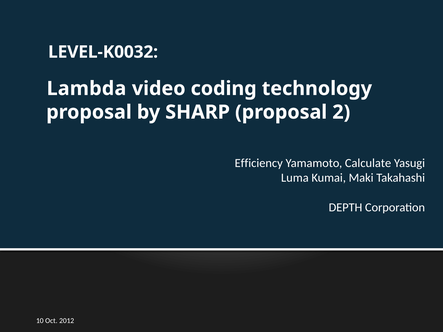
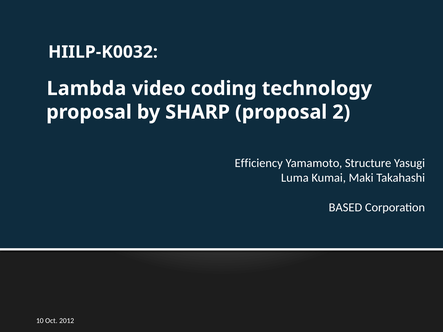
LEVEL-K0032: LEVEL-K0032 -> HIILP-K0032
Calculate: Calculate -> Structure
DEPTH: DEPTH -> BASED
